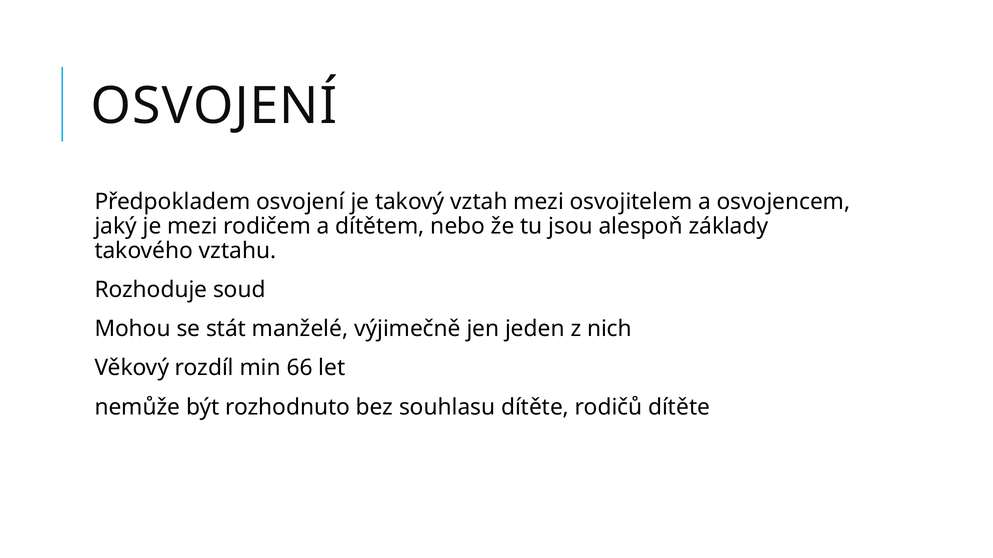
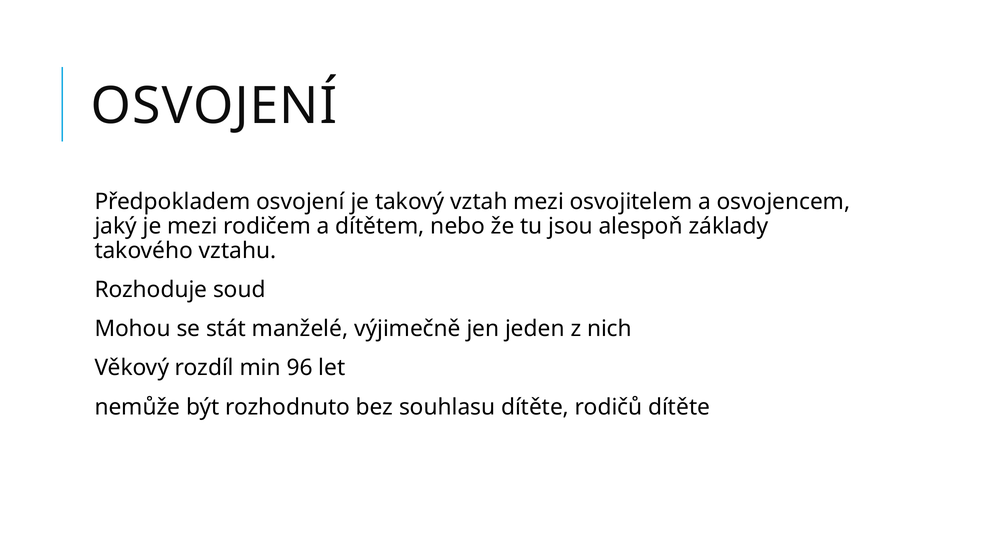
66: 66 -> 96
